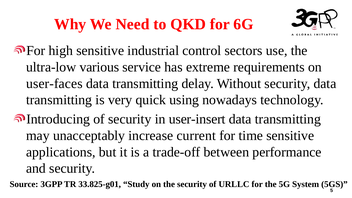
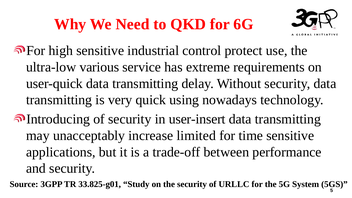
sectors: sectors -> protect
user-faces: user-faces -> user-quick
current: current -> limited
